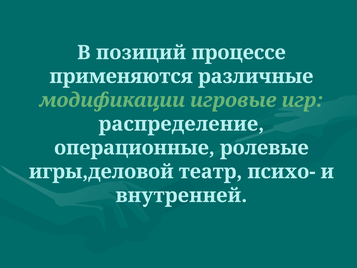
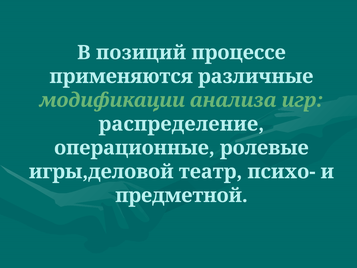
игровые: игровые -> анализа
внутренней: внутренней -> предметной
